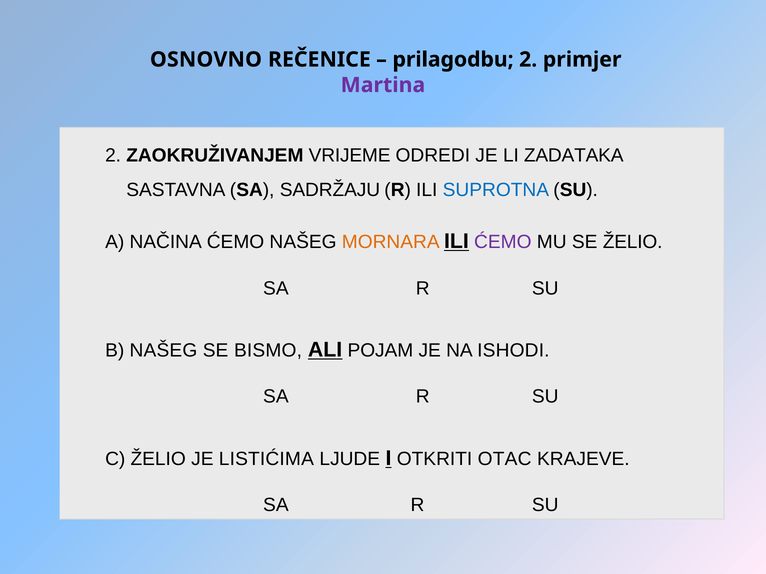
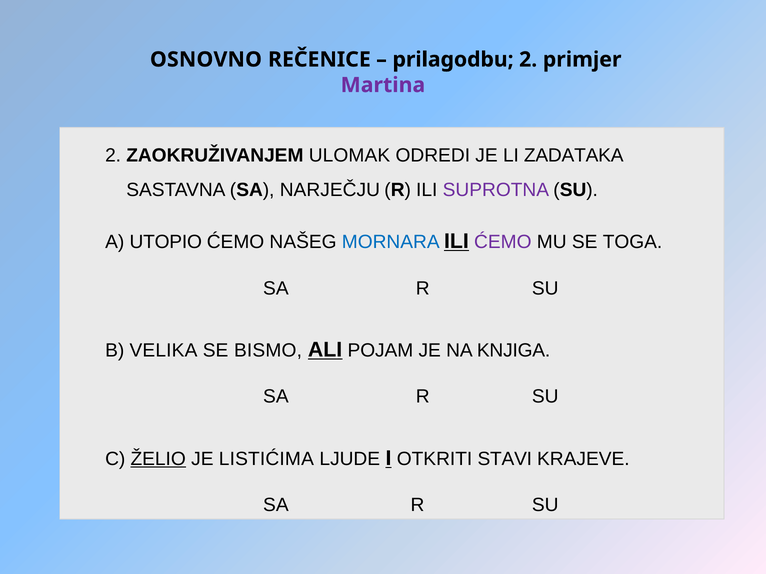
VRIJEME: VRIJEME -> ULOMAK
SADRŽAJU: SADRŽAJU -> NARJEČJU
SUPROTNA colour: blue -> purple
NAČINA: NAČINA -> UTOPIO
MORNARA colour: orange -> blue
SE ŽELIO: ŽELIO -> TOGA
B NAŠEG: NAŠEG -> VELIKA
ISHODI: ISHODI -> KNJIGA
ŽELIO at (158, 459) underline: none -> present
OTAC: OTAC -> STAVI
